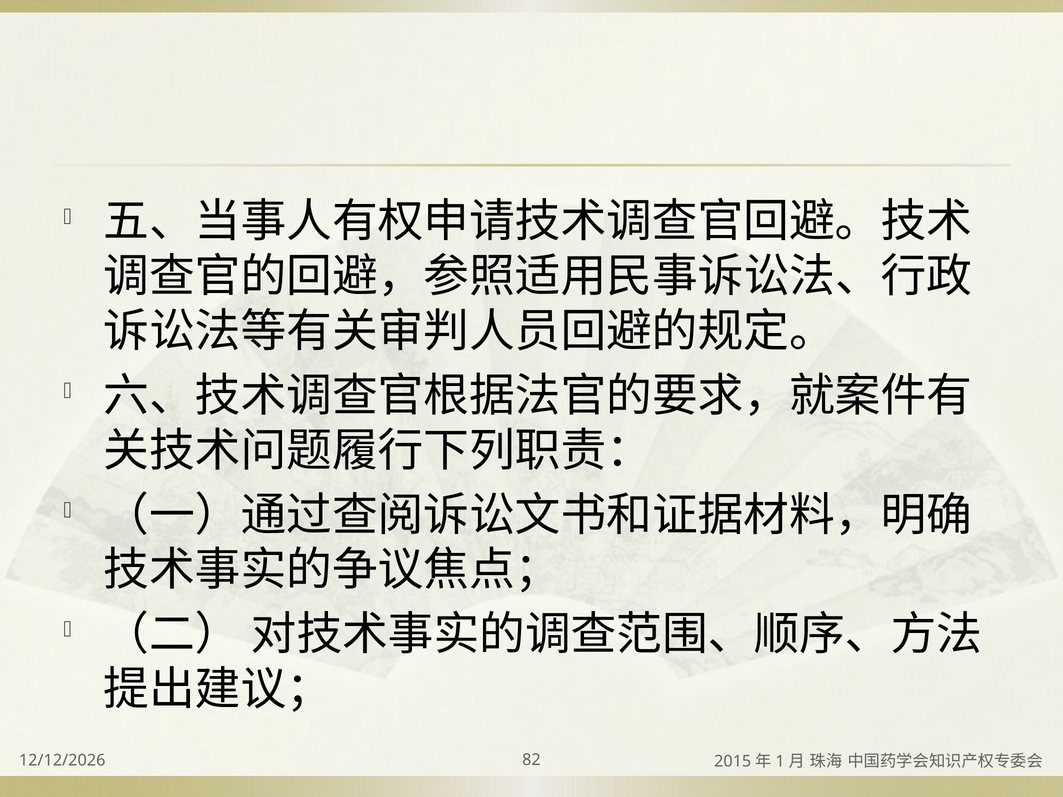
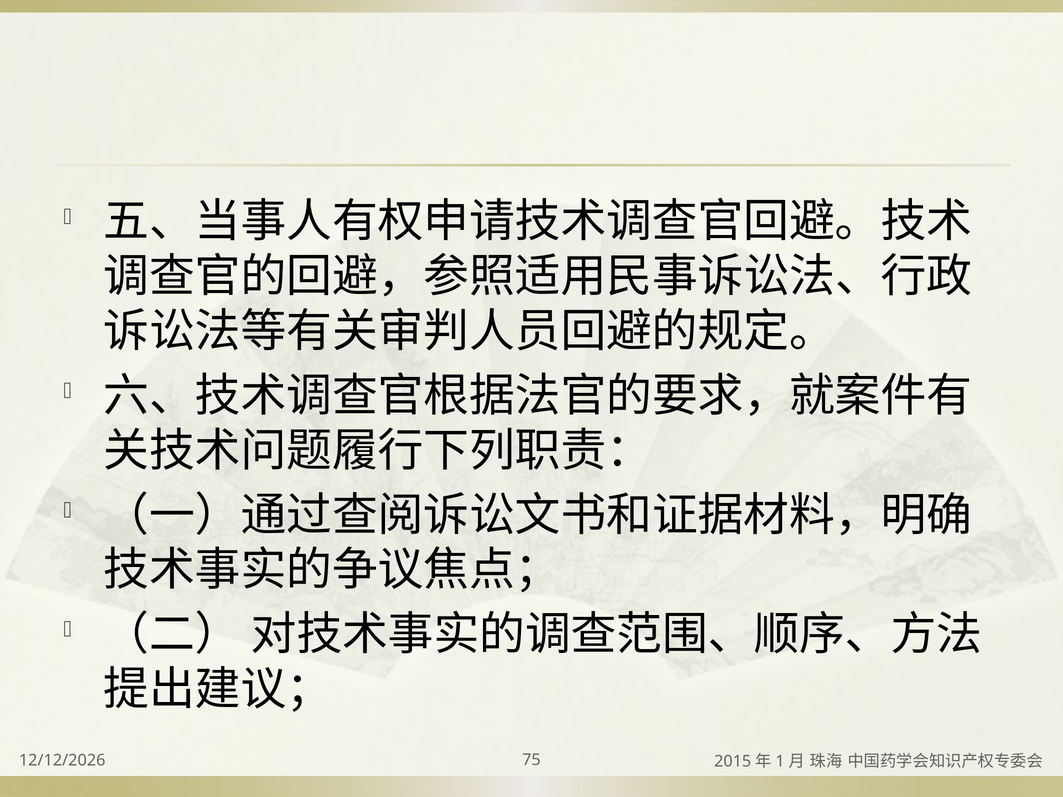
82: 82 -> 75
